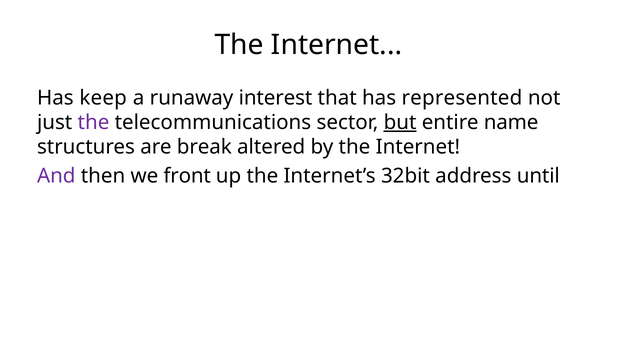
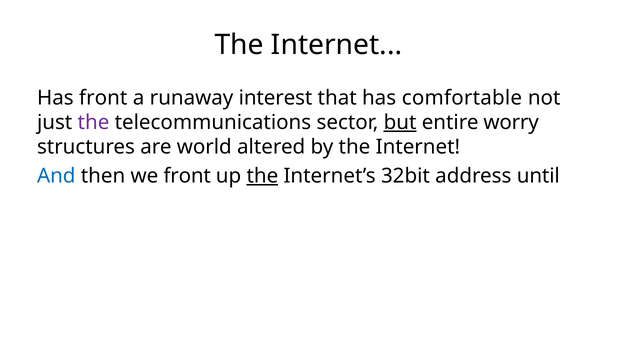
Has keep: keep -> front
represented: represented -> comfortable
name: name -> worry
break: break -> world
And colour: purple -> blue
the at (262, 176) underline: none -> present
